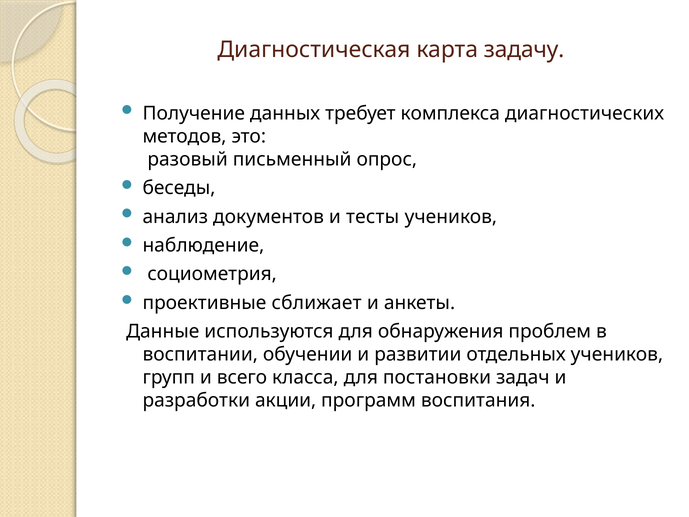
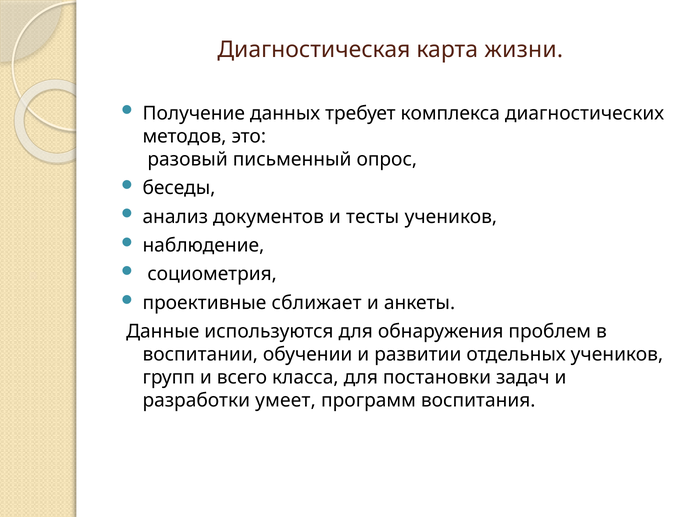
задачу: задачу -> жизни
акции: акции -> умеет
